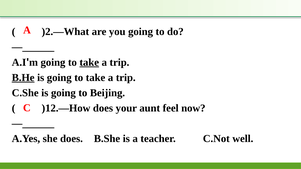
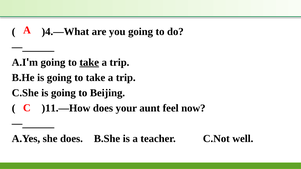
)2.—What: )2.—What -> )4.—What
B.He underline: present -> none
)12.—How: )12.—How -> )11.—How
